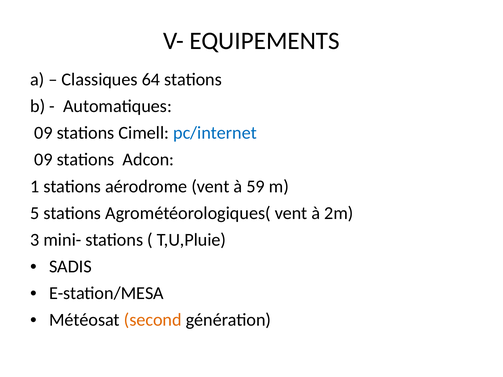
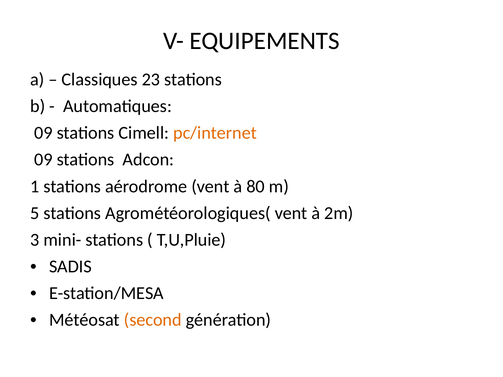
64: 64 -> 23
pc/internet colour: blue -> orange
59: 59 -> 80
